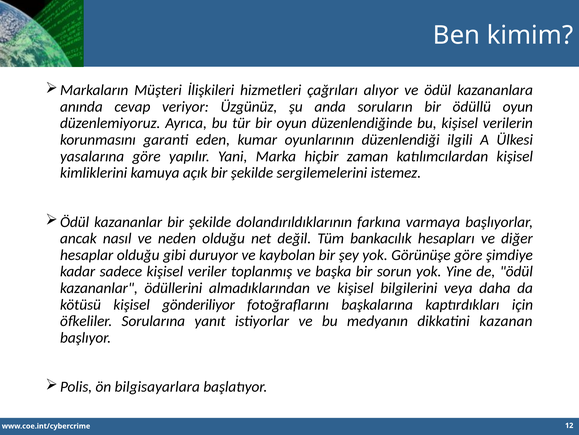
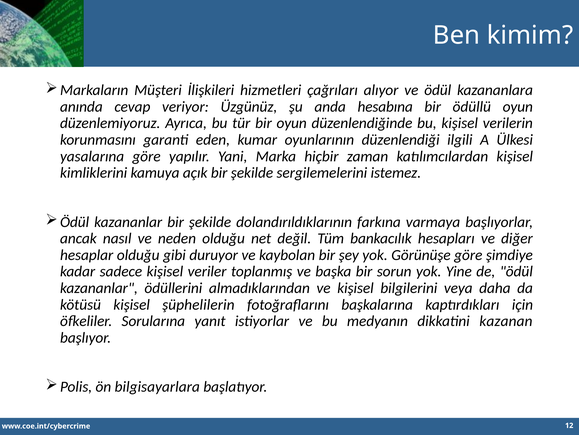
soruların: soruların -> hesabına
gönderiliyor: gönderiliyor -> şüphelilerin
